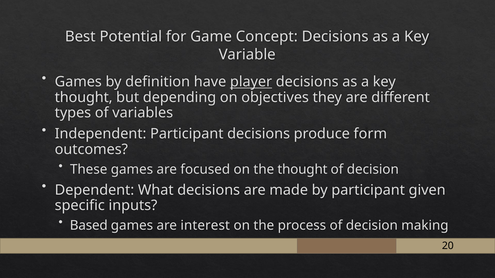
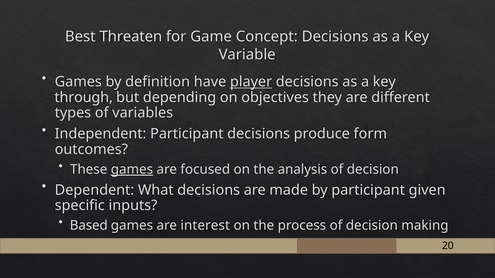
Potential: Potential -> Threaten
thought at (84, 97): thought -> through
games at (132, 170) underline: none -> present
the thought: thought -> analysis
